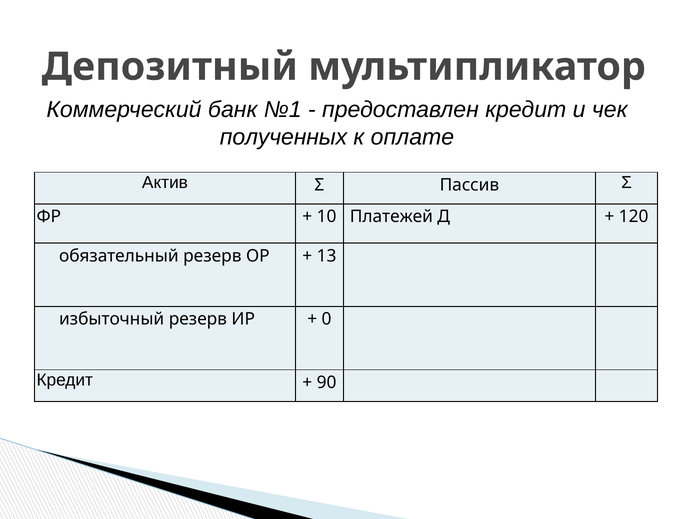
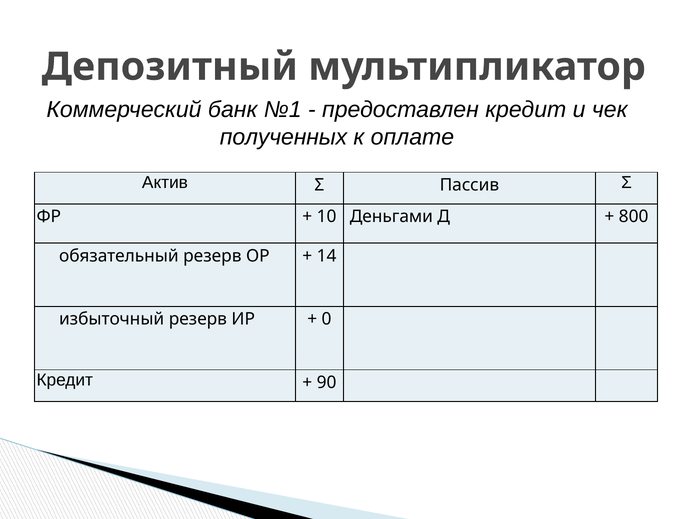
Платежей: Платежей -> Деньгами
120: 120 -> 800
13: 13 -> 14
